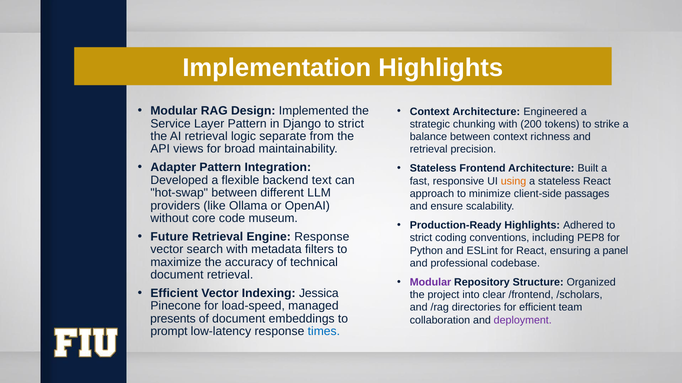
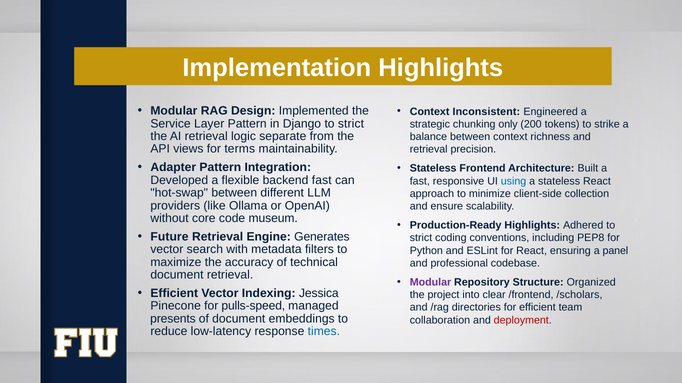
Context Architecture: Architecture -> Inconsistent
chunking with: with -> only
broad: broad -> terms
backend text: text -> fast
using colour: orange -> blue
passages: passages -> collection
Engine Response: Response -> Generates
load-speed: load-speed -> pulls-speed
deployment colour: purple -> red
prompt: prompt -> reduce
